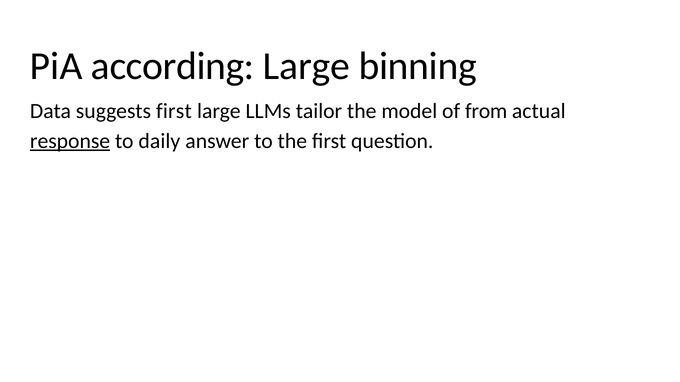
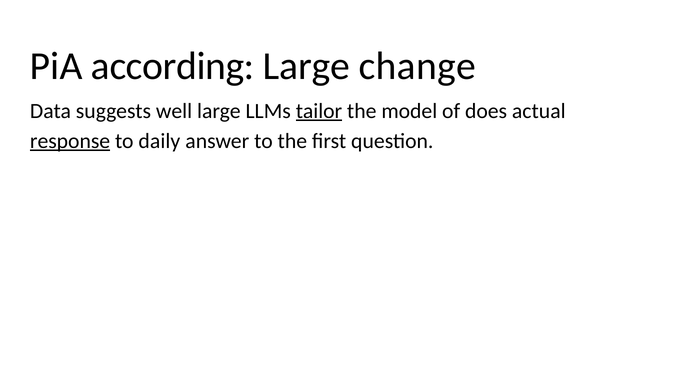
binning: binning -> change
suggests first: first -> well
tailor underline: none -> present
from: from -> does
